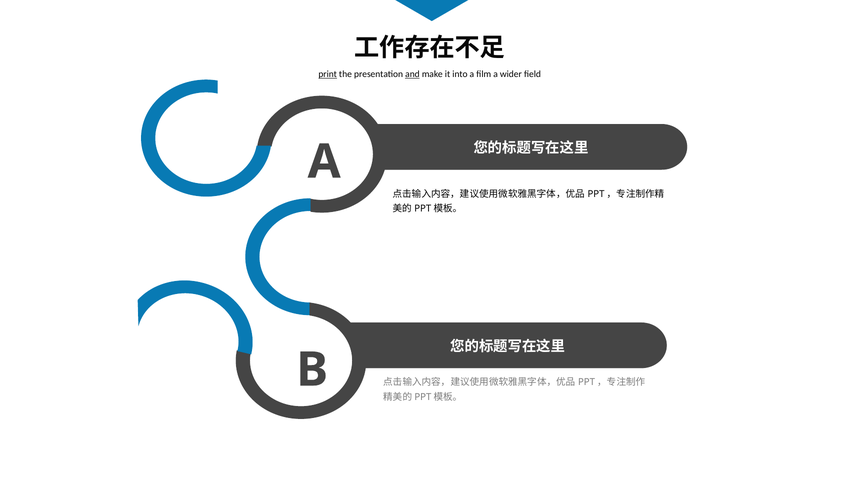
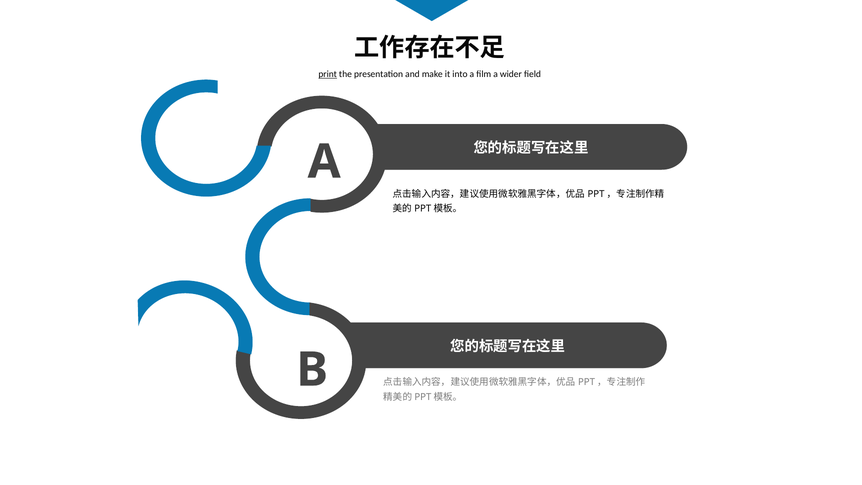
and underline: present -> none
